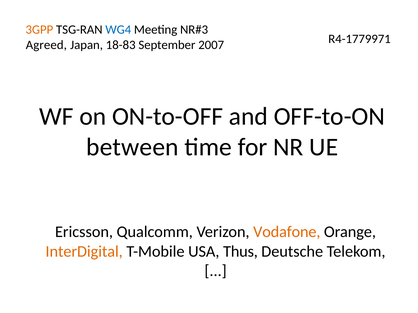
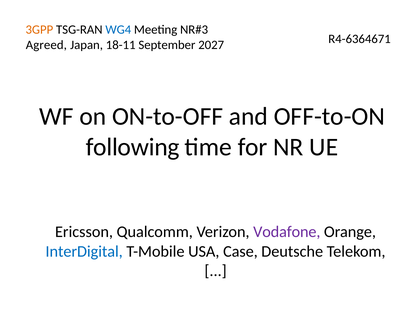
R4-1779971: R4-1779971 -> R4-6364671
18-83: 18-83 -> 18-11
2007: 2007 -> 2027
between: between -> following
Vodafone colour: orange -> purple
InterDigital colour: orange -> blue
Thus: Thus -> Case
